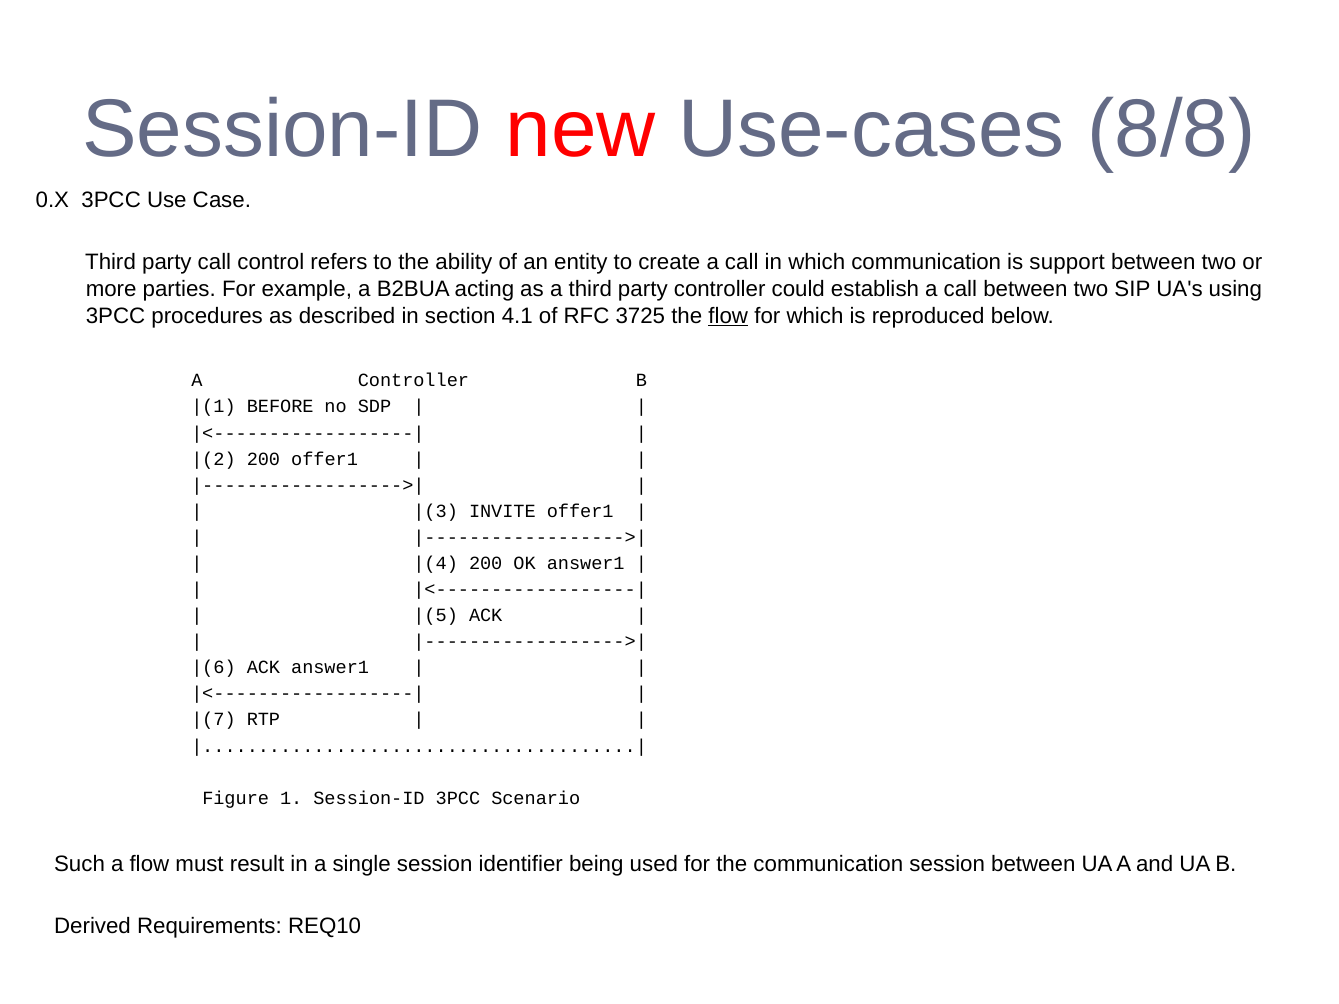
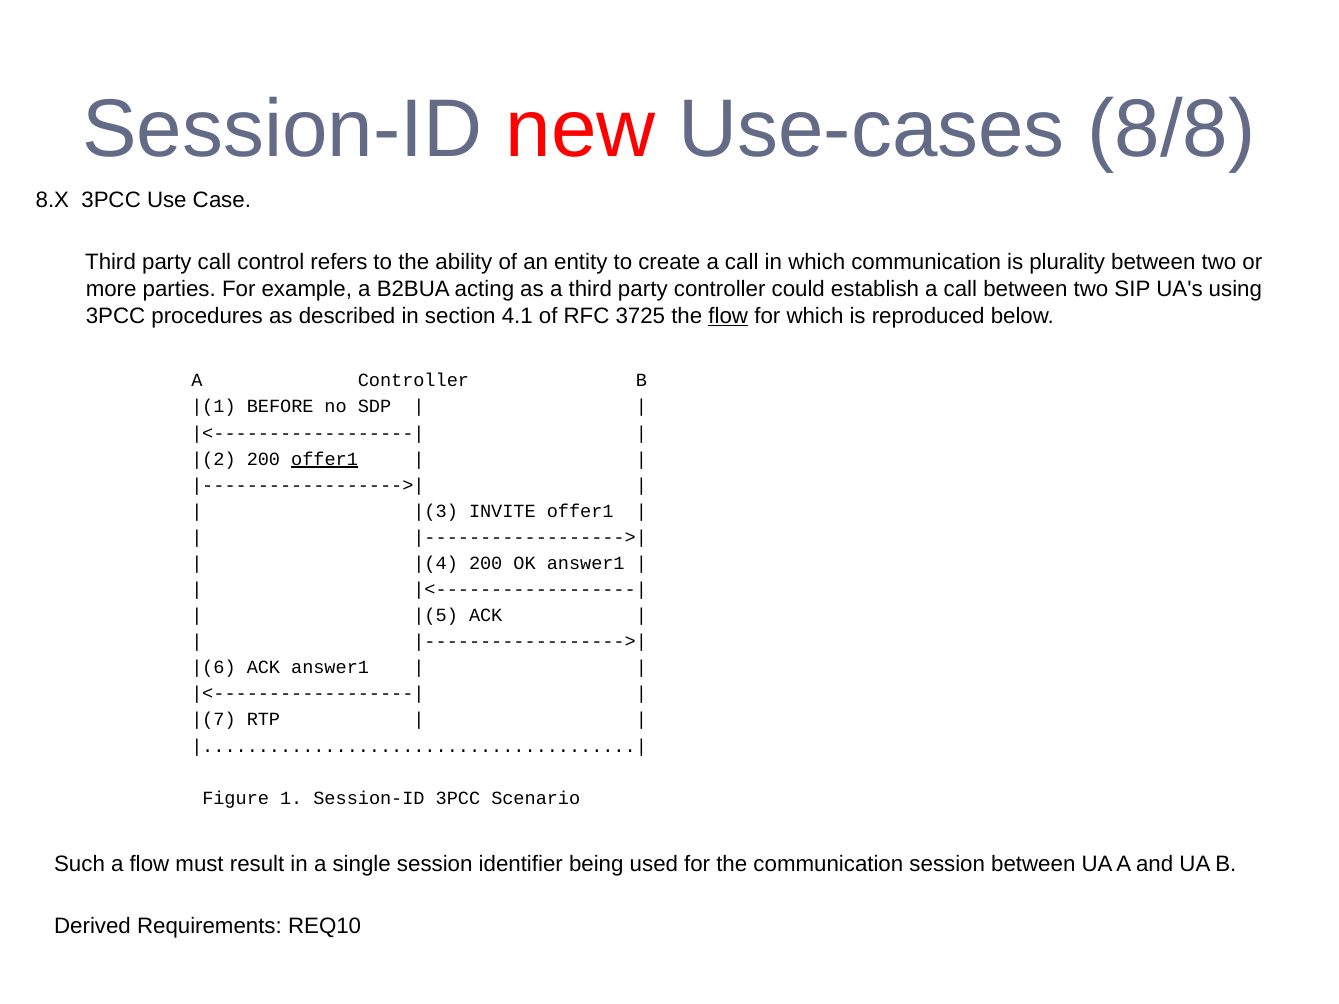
0.X: 0.X -> 8.X
support: support -> plurality
offer1 at (325, 459) underline: none -> present
